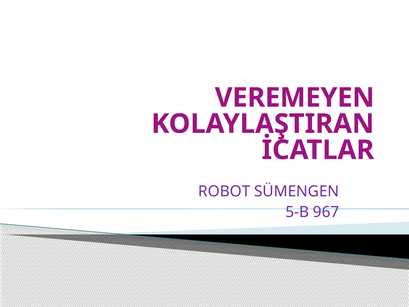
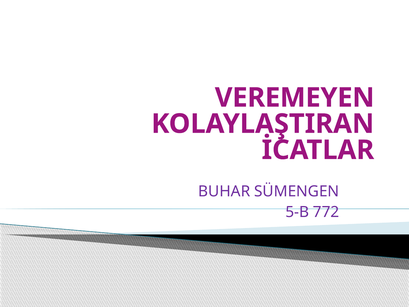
ROBOT: ROBOT -> BUHAR
967: 967 -> 772
